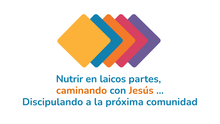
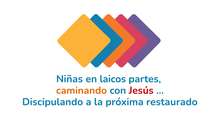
Nutrir: Nutrir -> Niñas
Jesús colour: orange -> red
comunidad: comunidad -> restaurado
